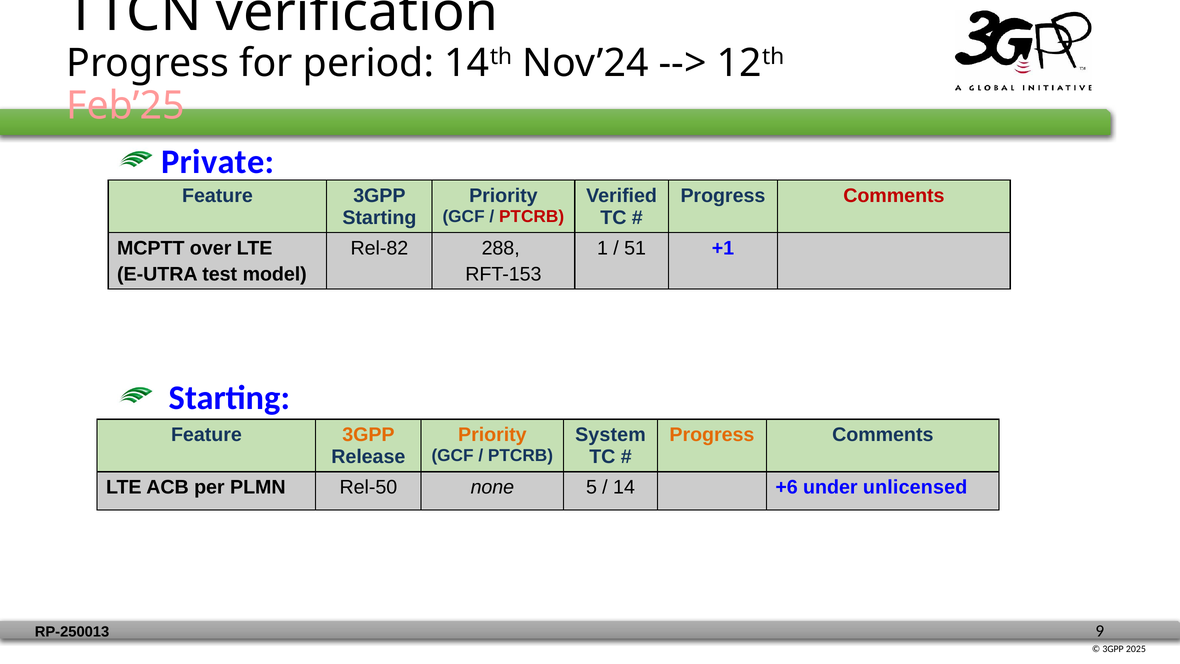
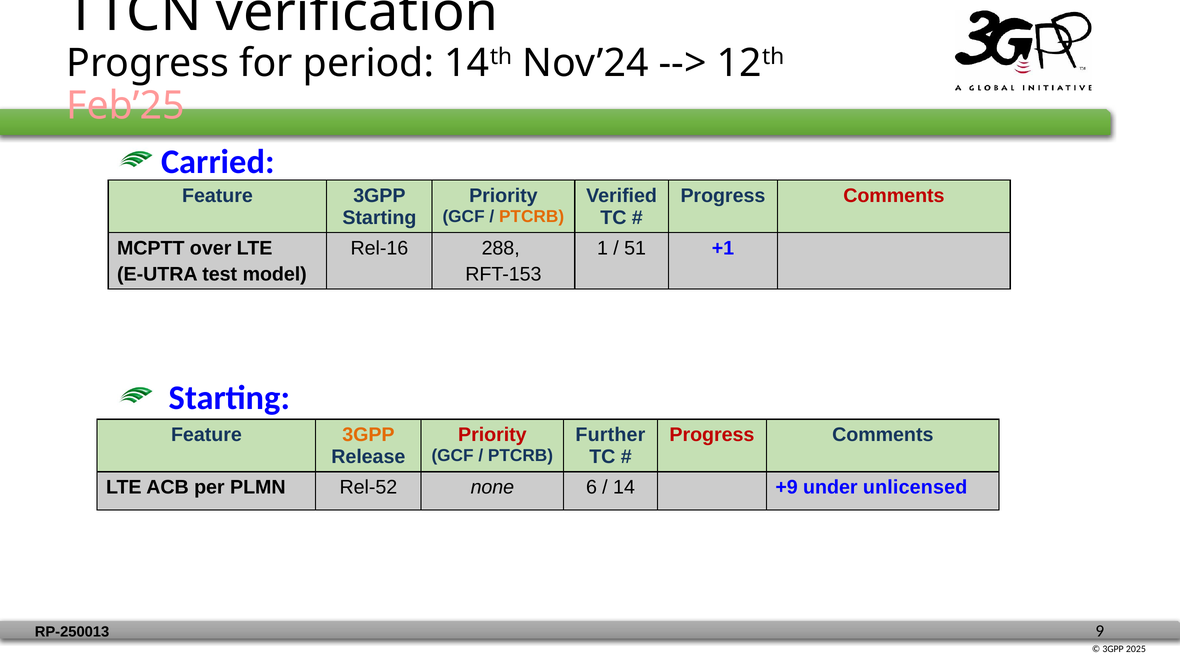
Private: Private -> Carried
PTCRB at (532, 216) colour: red -> orange
Rel-82: Rel-82 -> Rel-16
Priority at (492, 435) colour: orange -> red
System: System -> Further
Progress at (712, 435) colour: orange -> red
Rel-50: Rel-50 -> Rel-52
5: 5 -> 6
+6: +6 -> +9
